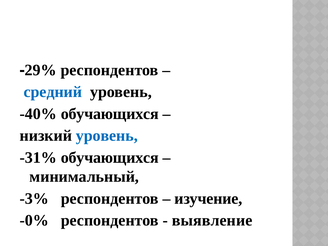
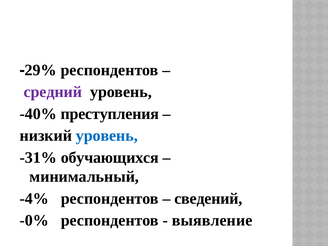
средний colour: blue -> purple
-40% обучающихся: обучающихся -> преступления
-3%: -3% -> -4%
изучение: изучение -> сведений
